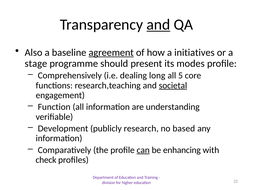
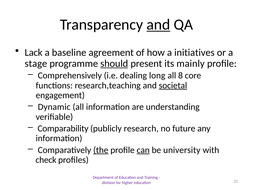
Also: Also -> Lack
agreement underline: present -> none
should underline: none -> present
modes: modes -> mainly
5: 5 -> 8
Function: Function -> Dynamic
Development: Development -> Comparability
based: based -> future
the underline: none -> present
enhancing: enhancing -> university
